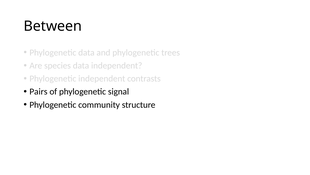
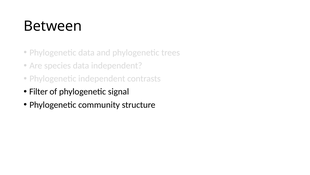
Pairs: Pairs -> Filter
